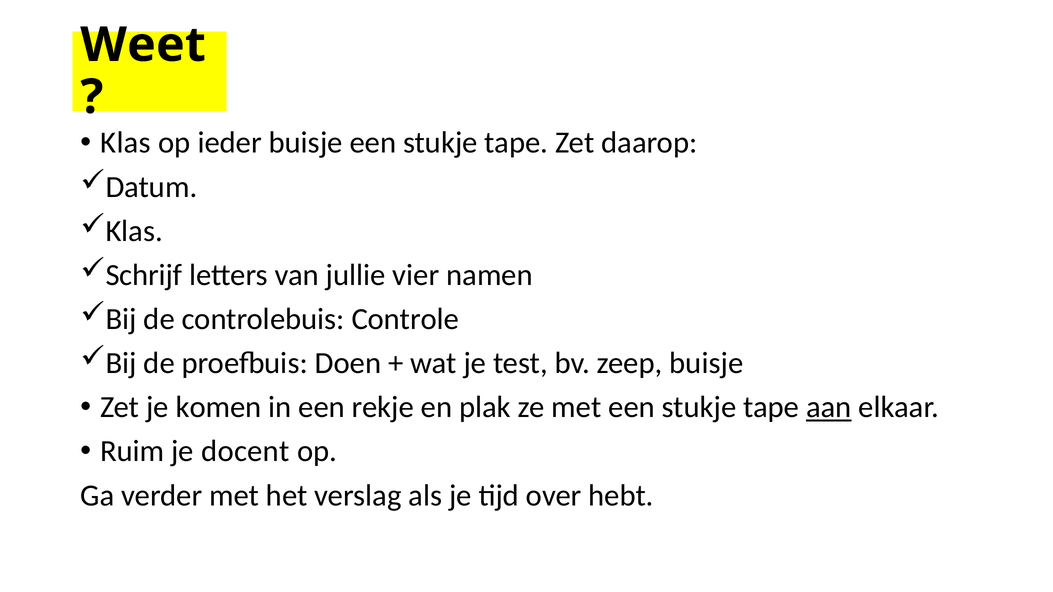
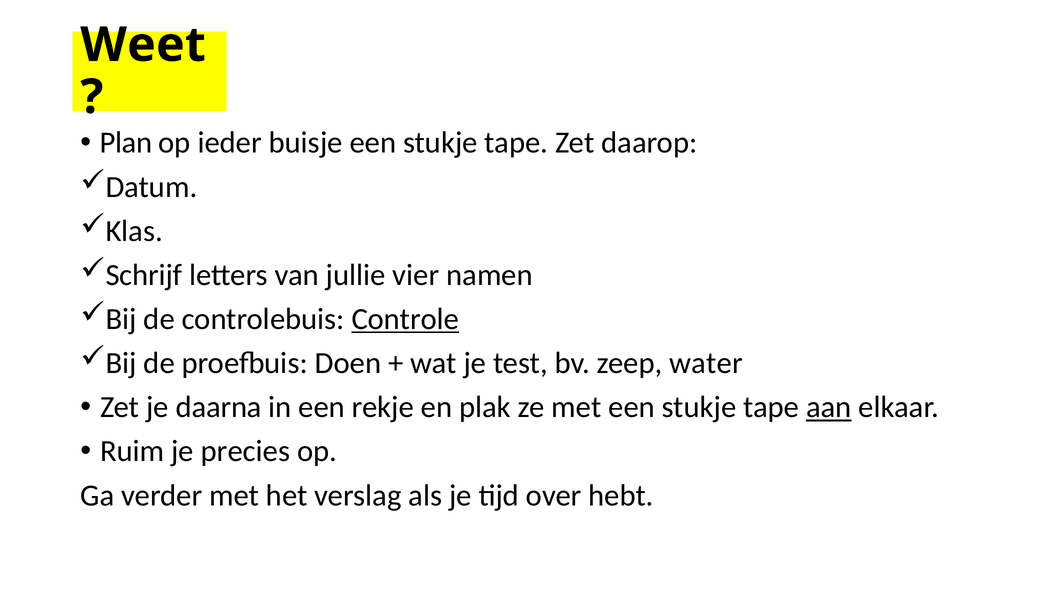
Klas at (126, 143): Klas -> Plan
Controle underline: none -> present
zeep buisje: buisje -> water
komen: komen -> daarna
docent: docent -> precies
